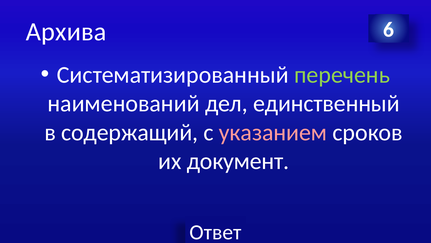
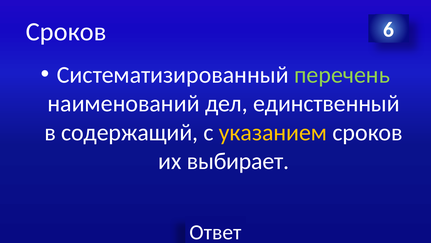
Архива at (66, 32): Архива -> Сроков
указанием colour: pink -> yellow
документ: документ -> выбирает
